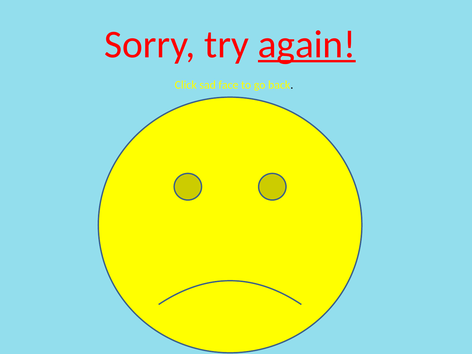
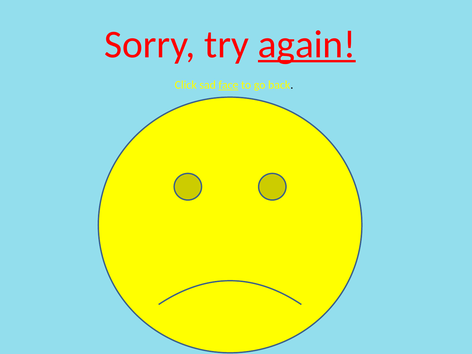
face underline: none -> present
